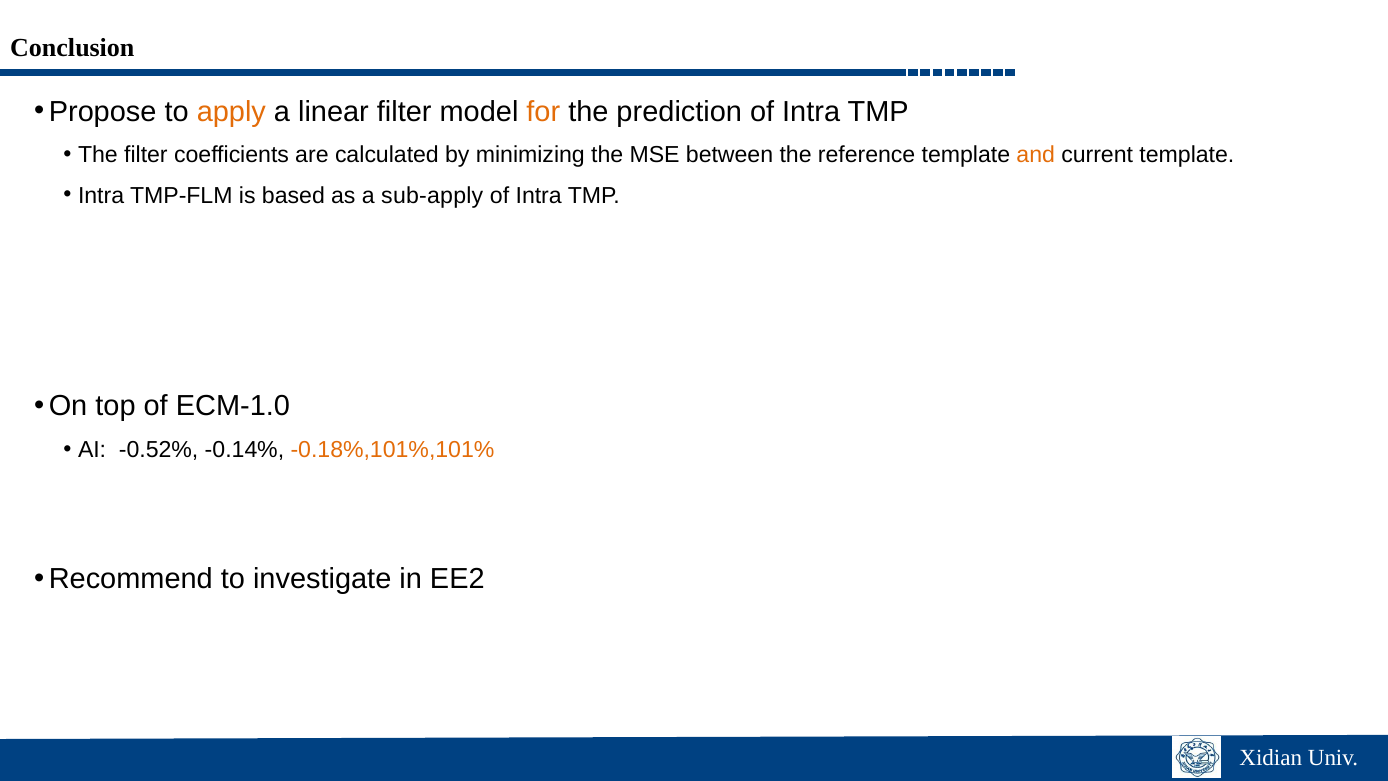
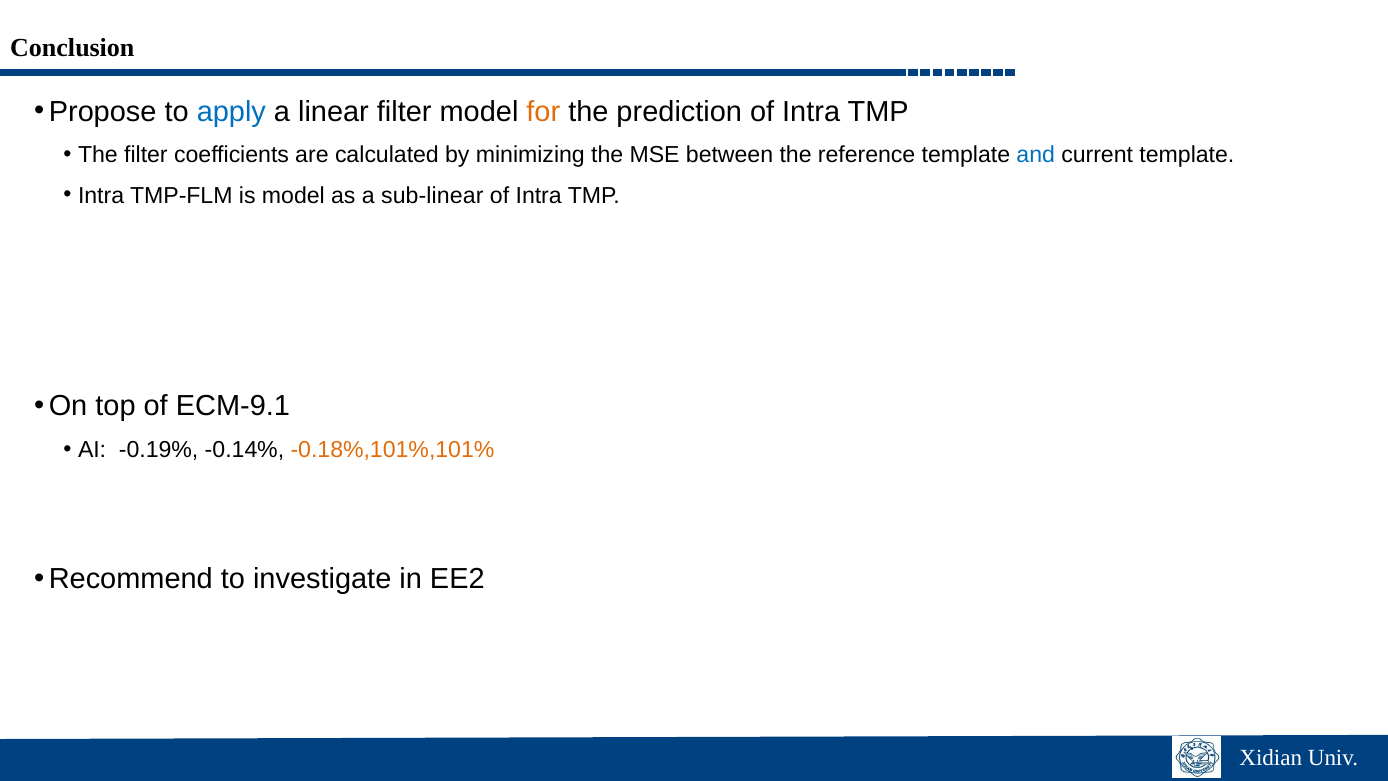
apply colour: orange -> blue
and colour: orange -> blue
is based: based -> model
sub-apply: sub-apply -> sub-linear
ECM-1.0: ECM-1.0 -> ECM-9.1
-0.52%: -0.52% -> -0.19%
